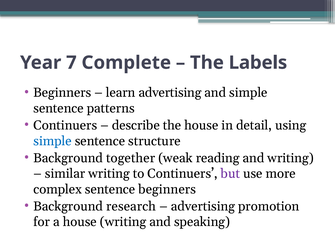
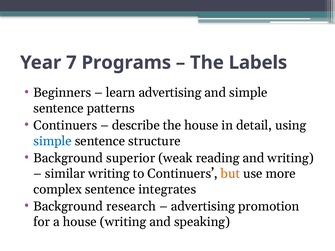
Complete: Complete -> Programs
together: together -> superior
but colour: purple -> orange
sentence beginners: beginners -> integrates
